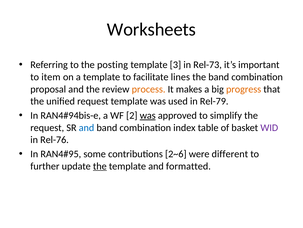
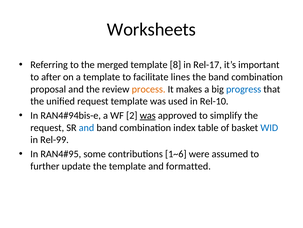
posting: posting -> merged
3: 3 -> 8
Rel-73: Rel-73 -> Rel-17
item: item -> after
progress colour: orange -> blue
Rel-79: Rel-79 -> Rel-10
WID colour: purple -> blue
Rel-76: Rel-76 -> Rel-99
2~6: 2~6 -> 1~6
different: different -> assumed
the at (100, 166) underline: present -> none
